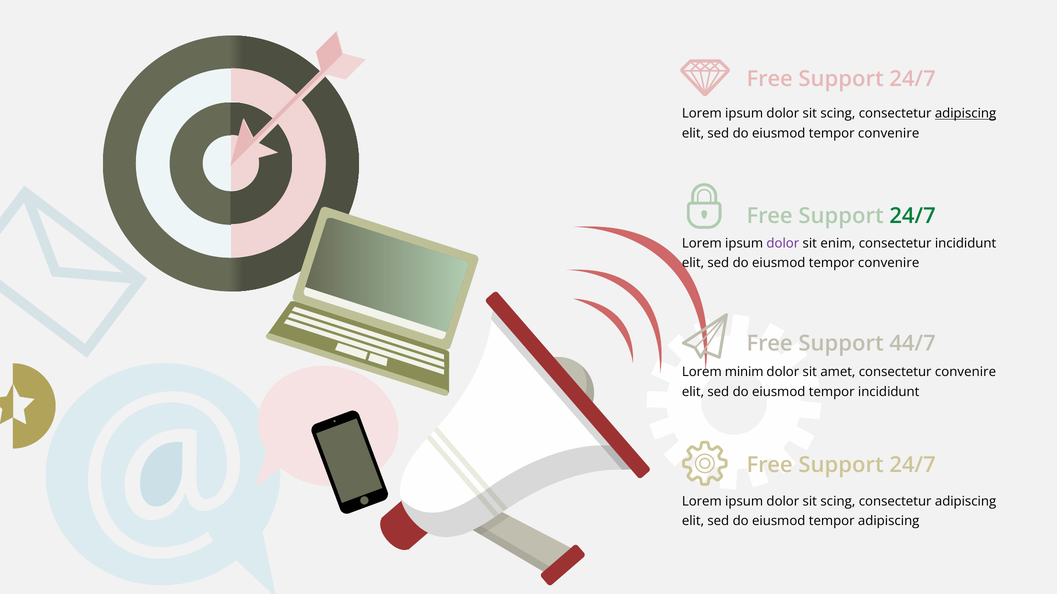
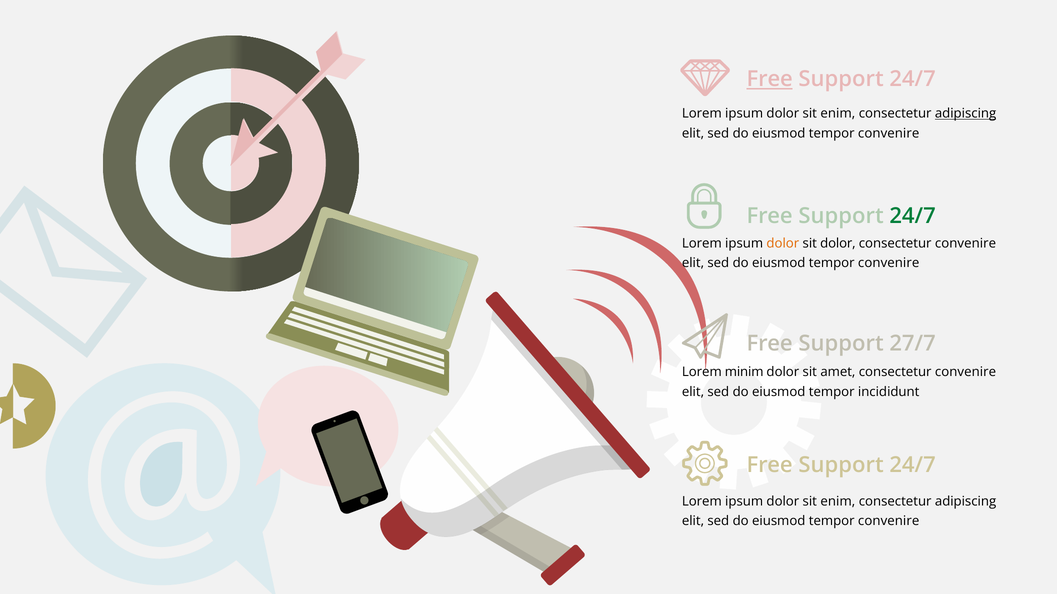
Free at (770, 79) underline: none -> present
scing at (838, 114): scing -> enim
dolor at (783, 243) colour: purple -> orange
sit enim: enim -> dolor
incididunt at (966, 243): incididunt -> convenire
44/7: 44/7 -> 27/7
scing at (838, 502): scing -> enim
adipiscing at (889, 522): adipiscing -> convenire
